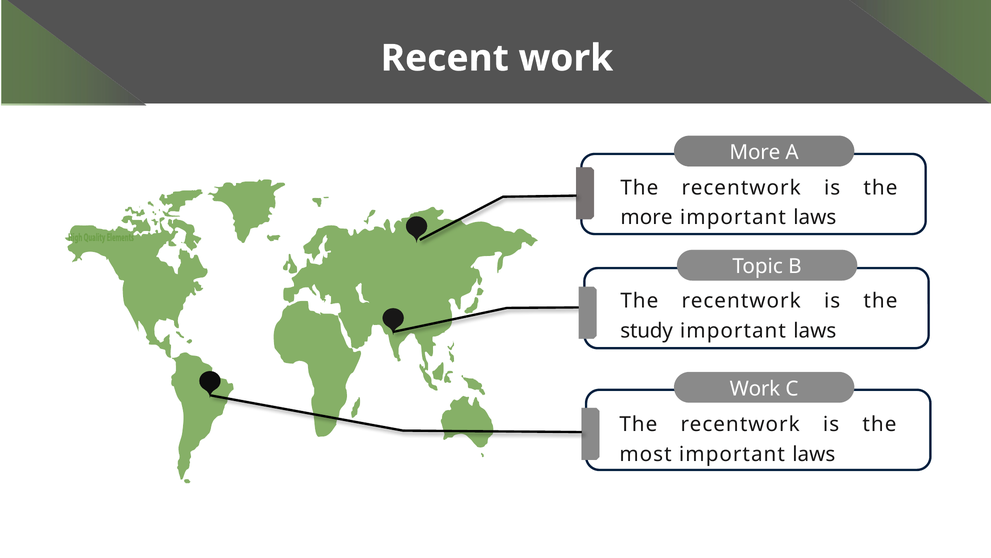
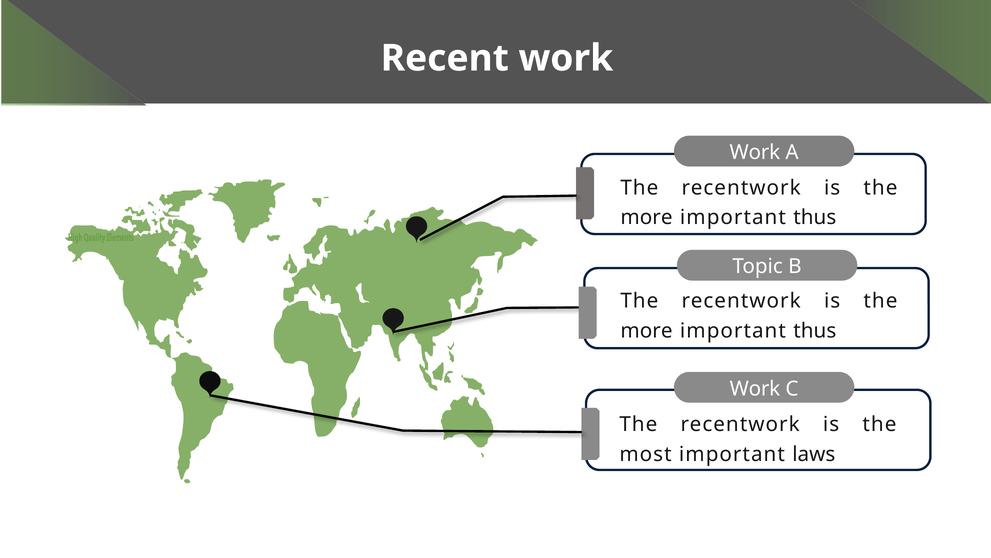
More at (755, 152): More -> Work
laws at (815, 217): laws -> thus
study at (647, 331): study -> more
laws at (815, 331): laws -> thus
